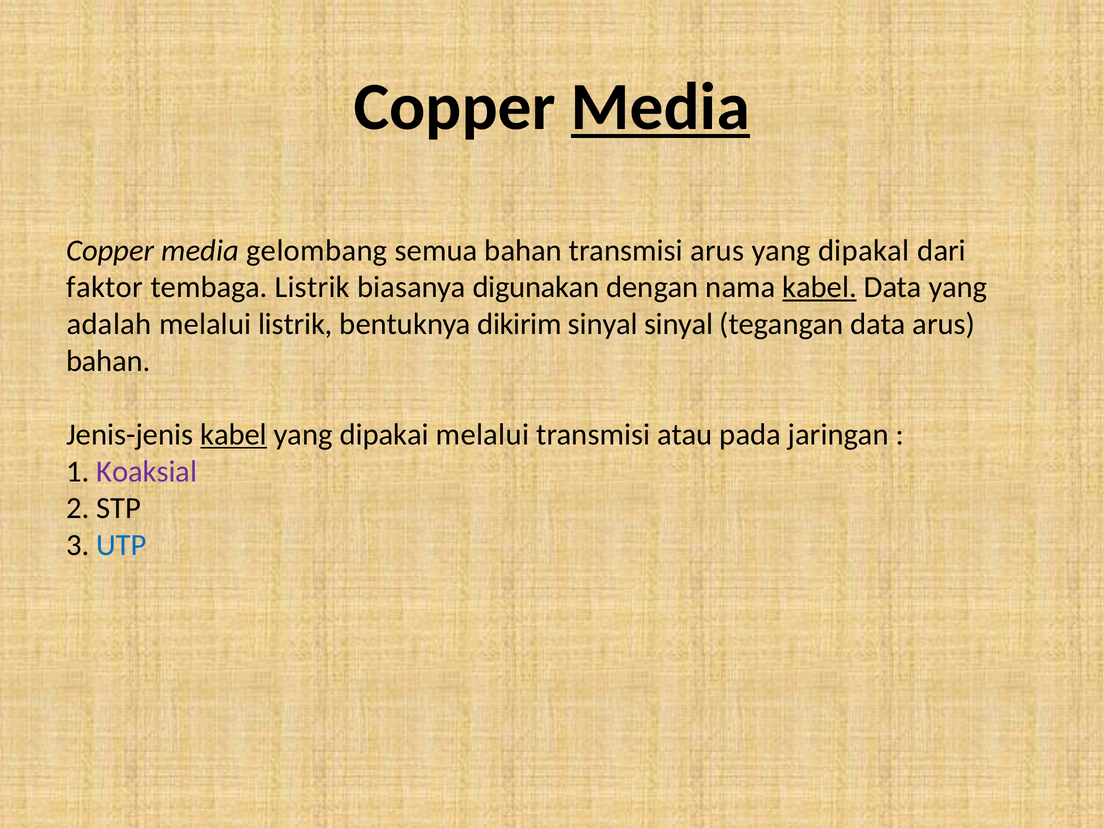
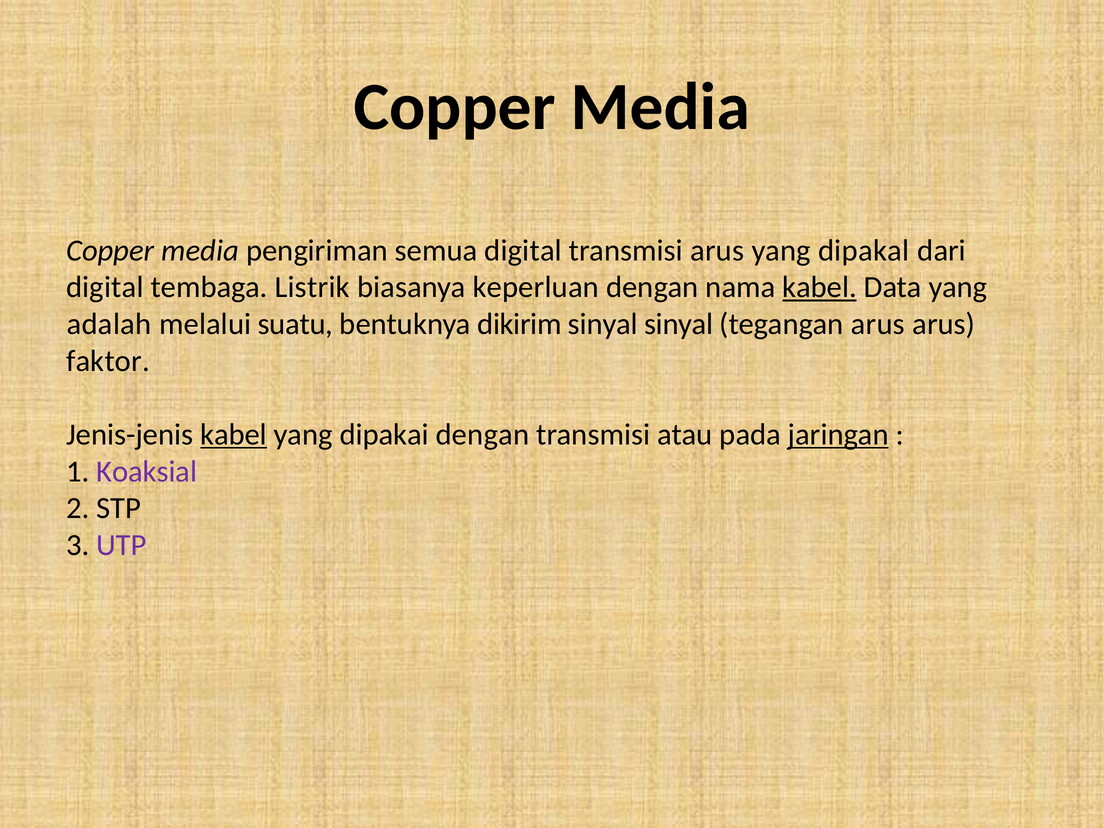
Media at (660, 107) underline: present -> none
gelombang: gelombang -> pengiriman
semua bahan: bahan -> digital
faktor at (105, 287): faktor -> digital
digunakan: digunakan -> keperluan
melalui listrik: listrik -> suatu
tegangan data: data -> arus
bahan at (108, 361): bahan -> faktor
dipakai melalui: melalui -> dengan
jaringan underline: none -> present
UTP colour: blue -> purple
